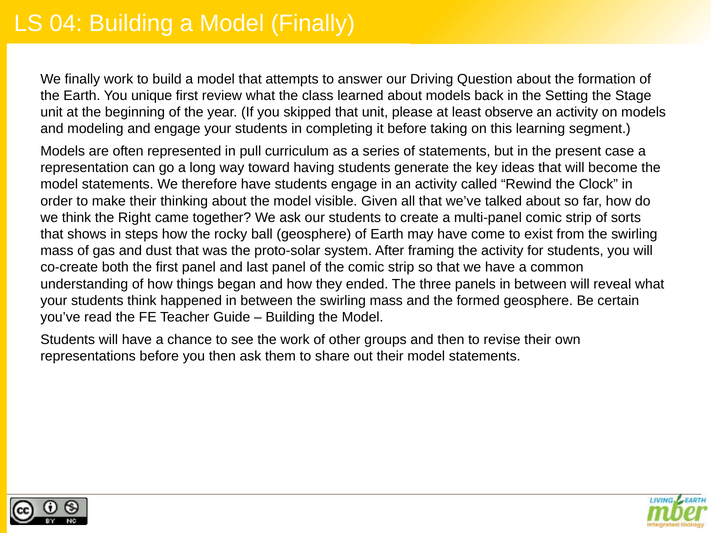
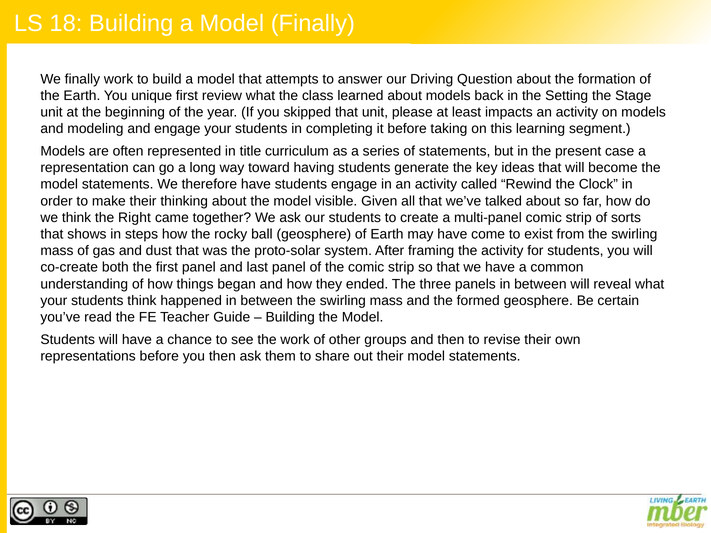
04: 04 -> 18
observe: observe -> impacts
pull: pull -> title
